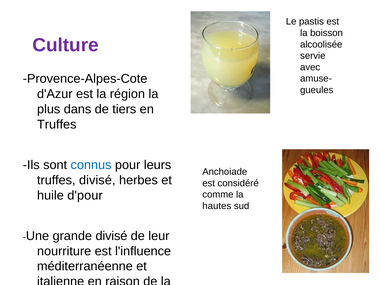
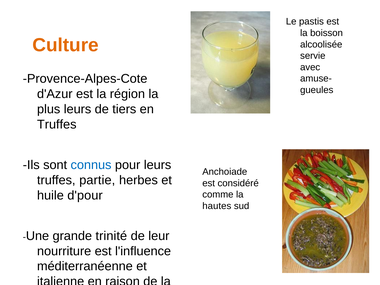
Culture colour: purple -> orange
plus dans: dans -> leurs
truffes divisé: divisé -> partie
grande divisé: divisé -> trinité
